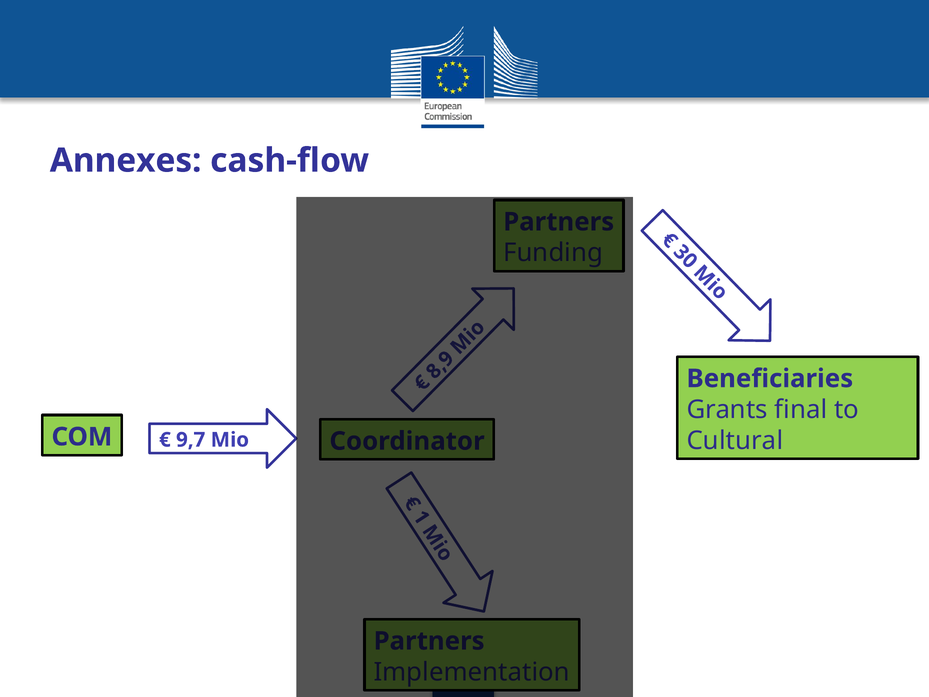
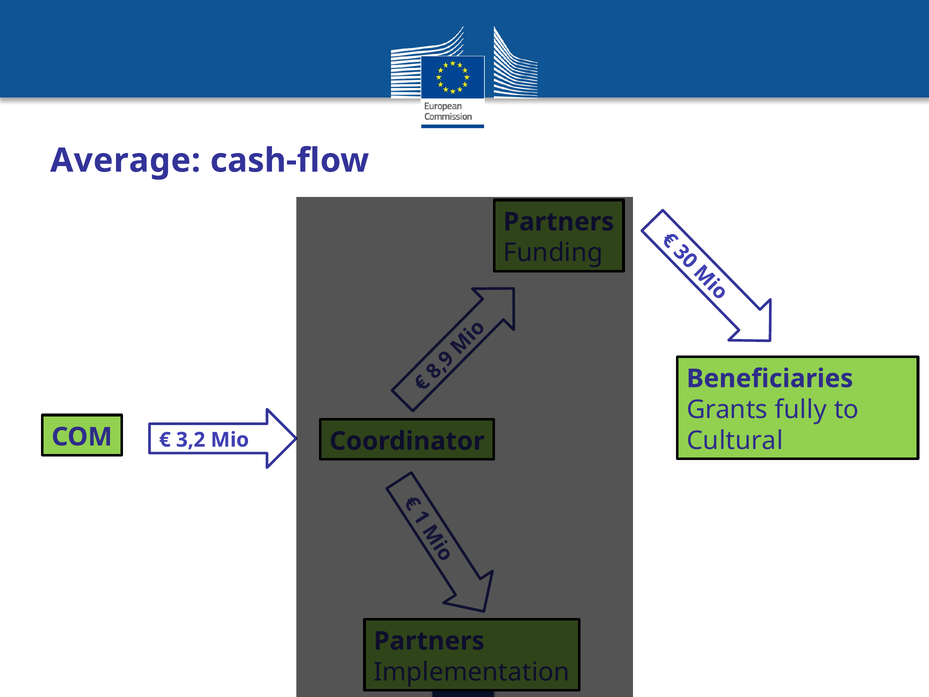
Annexes: Annexes -> Average
final: final -> fully
9,7: 9,7 -> 3,2
